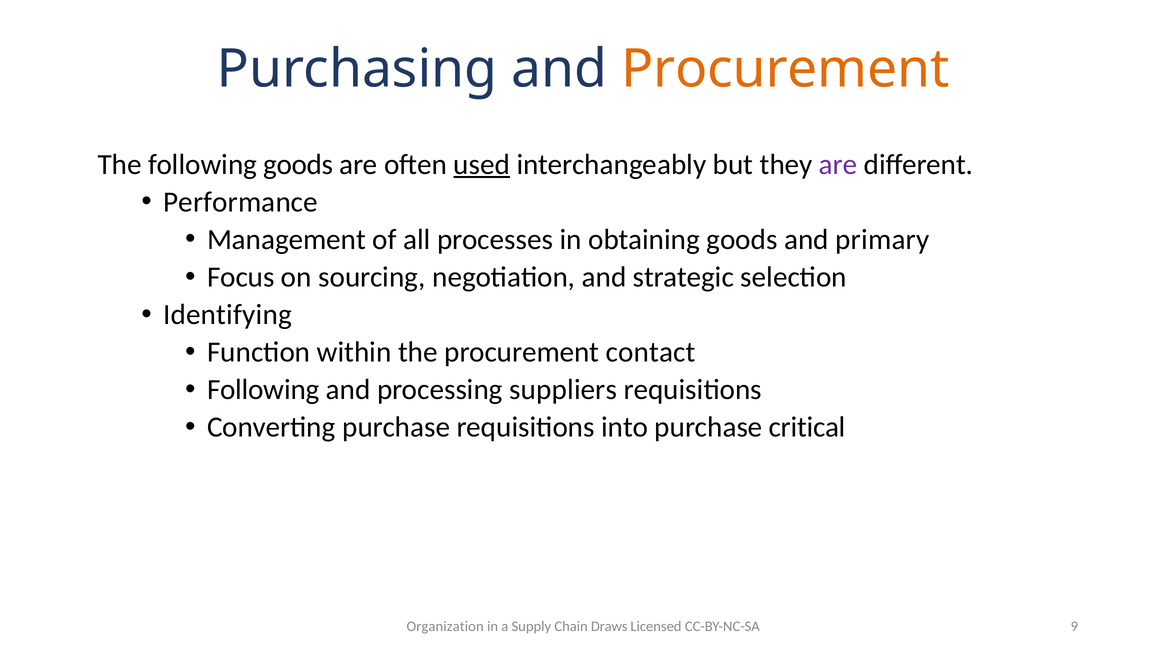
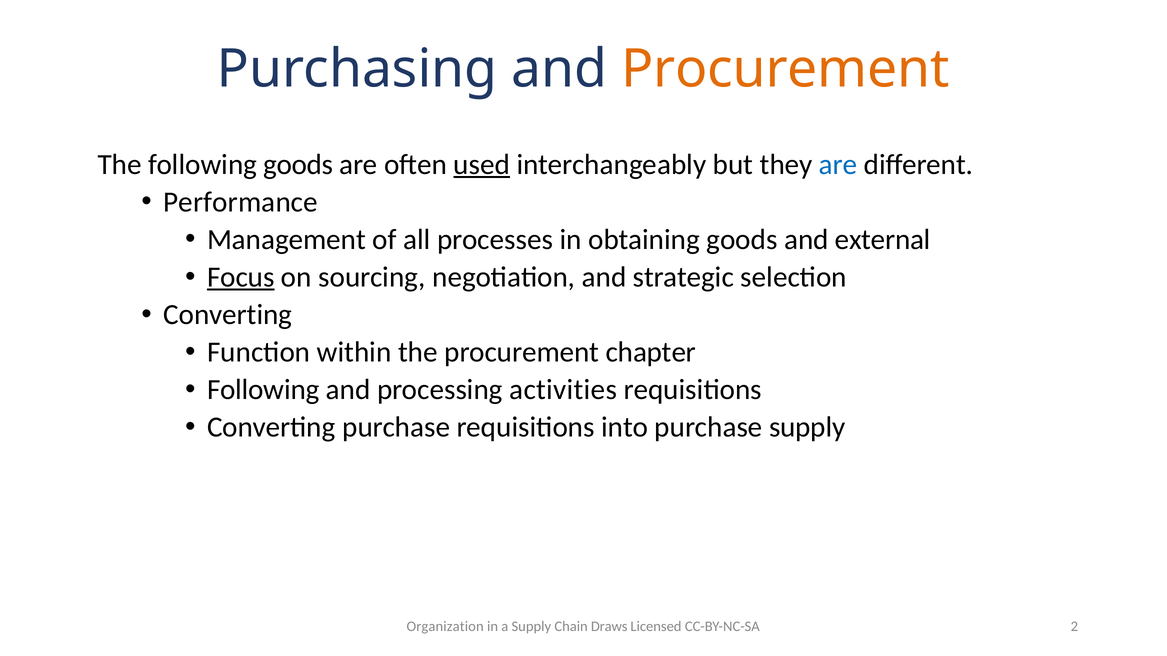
are at (838, 165) colour: purple -> blue
primary: primary -> external
Focus underline: none -> present
Identifying at (228, 315): Identifying -> Converting
contact: contact -> chapter
suppliers: suppliers -> activities
purchase critical: critical -> supply
9: 9 -> 2
